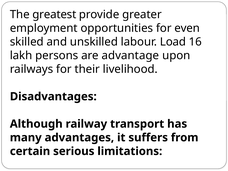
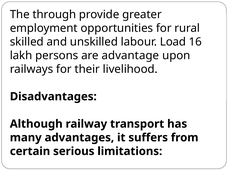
greatest: greatest -> through
even: even -> rural
